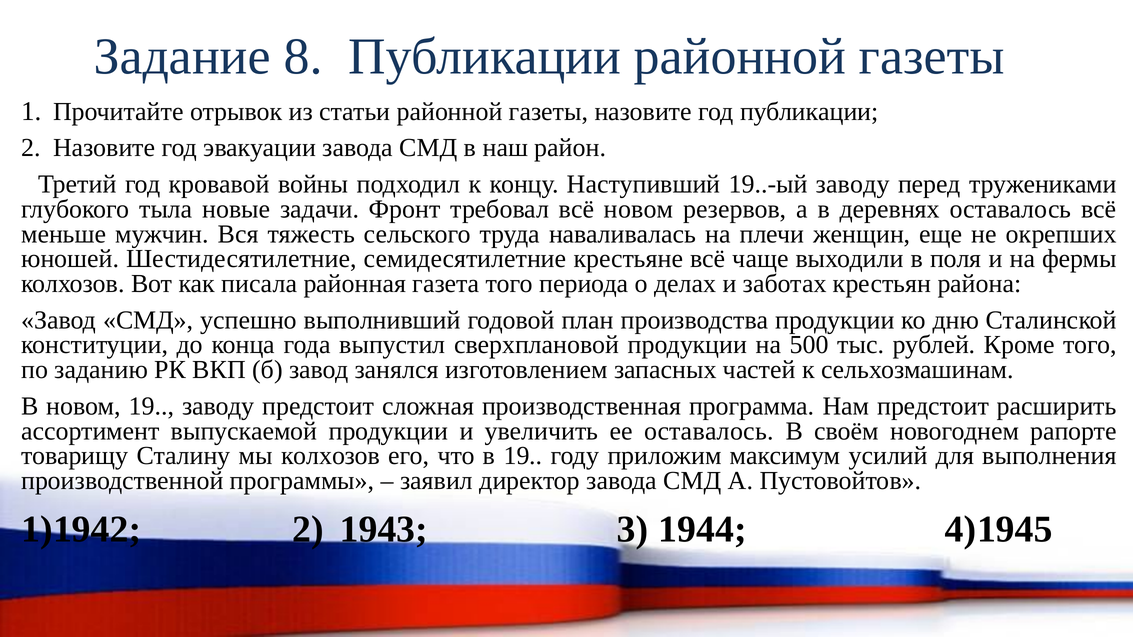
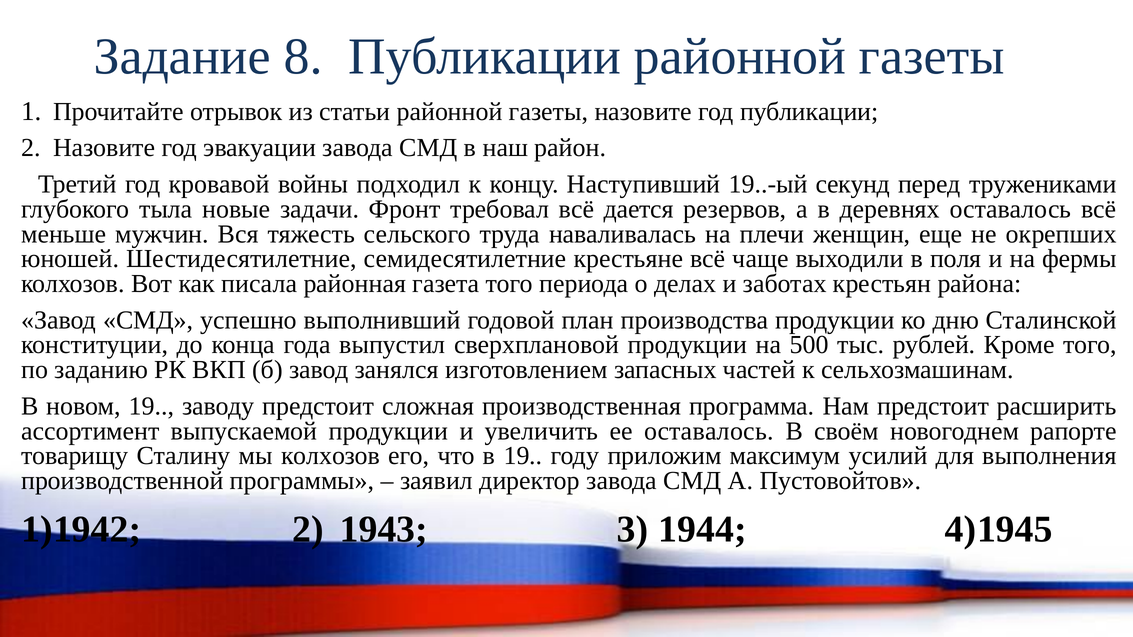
19..-ый заводу: заводу -> секунд
всё новом: новом -> дается
